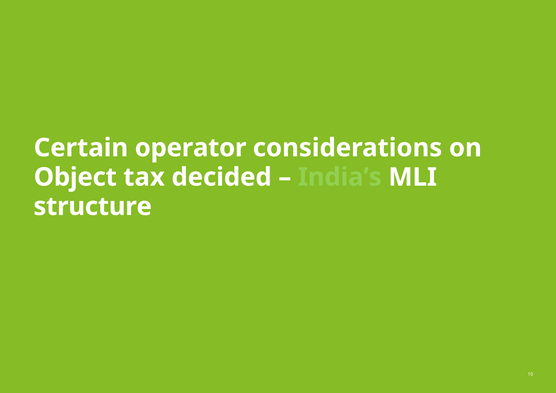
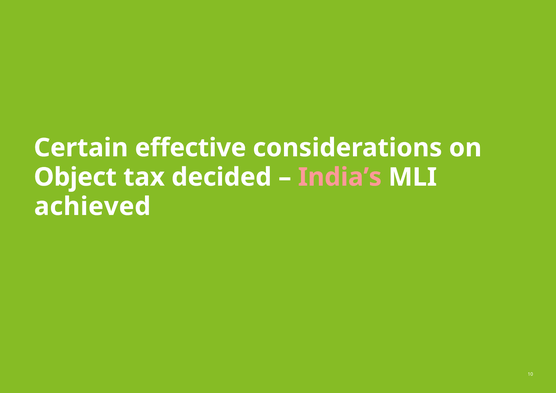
operator: operator -> effective
India’s colour: light green -> pink
structure: structure -> achieved
